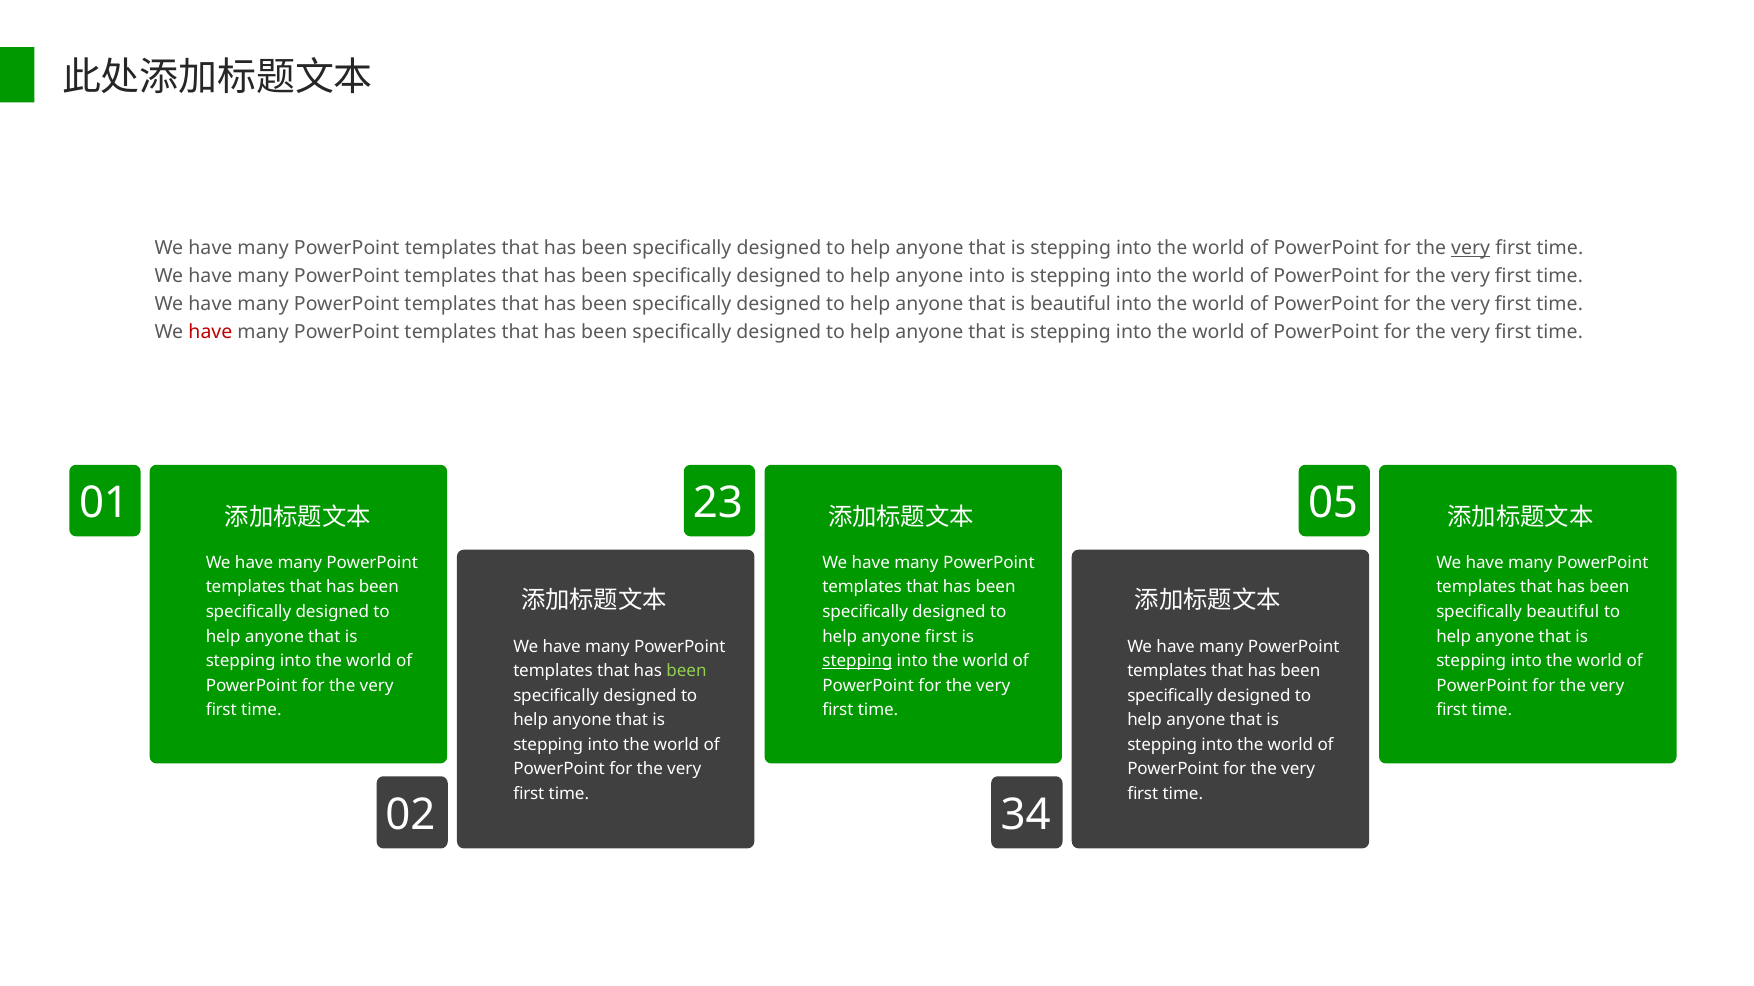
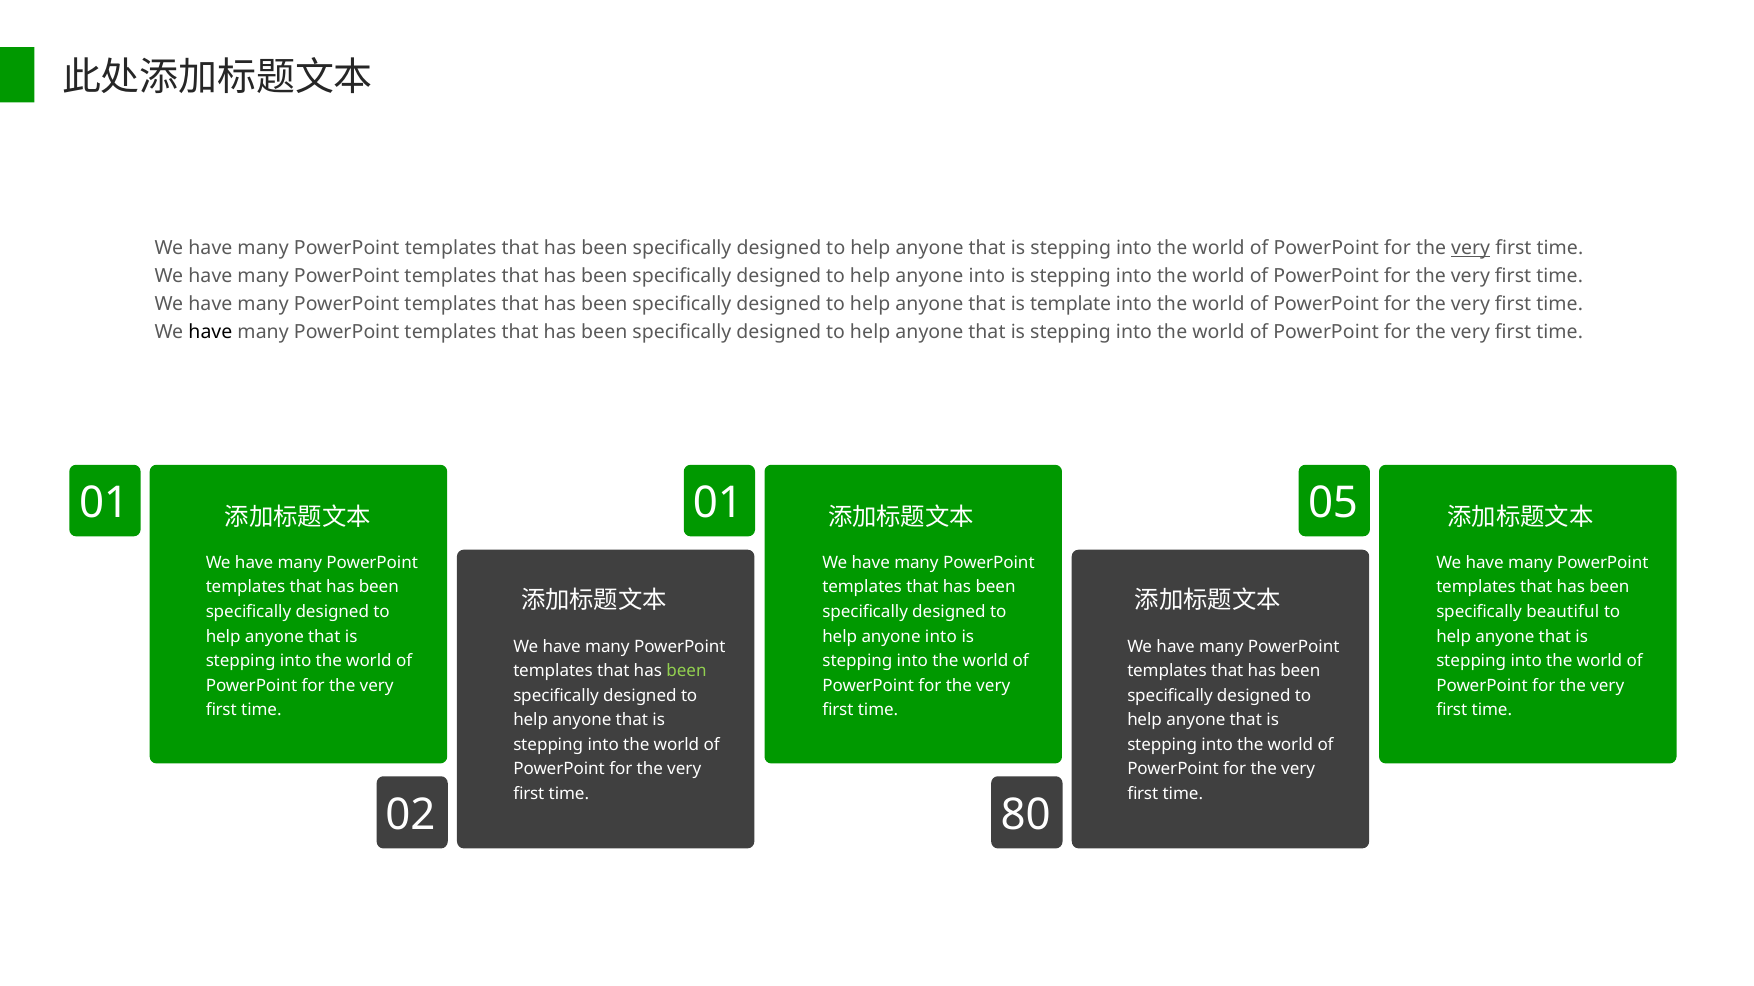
is beautiful: beautiful -> template
have at (210, 332) colour: red -> black
01 23: 23 -> 01
first at (941, 637): first -> into
stepping at (857, 661) underline: present -> none
34: 34 -> 80
